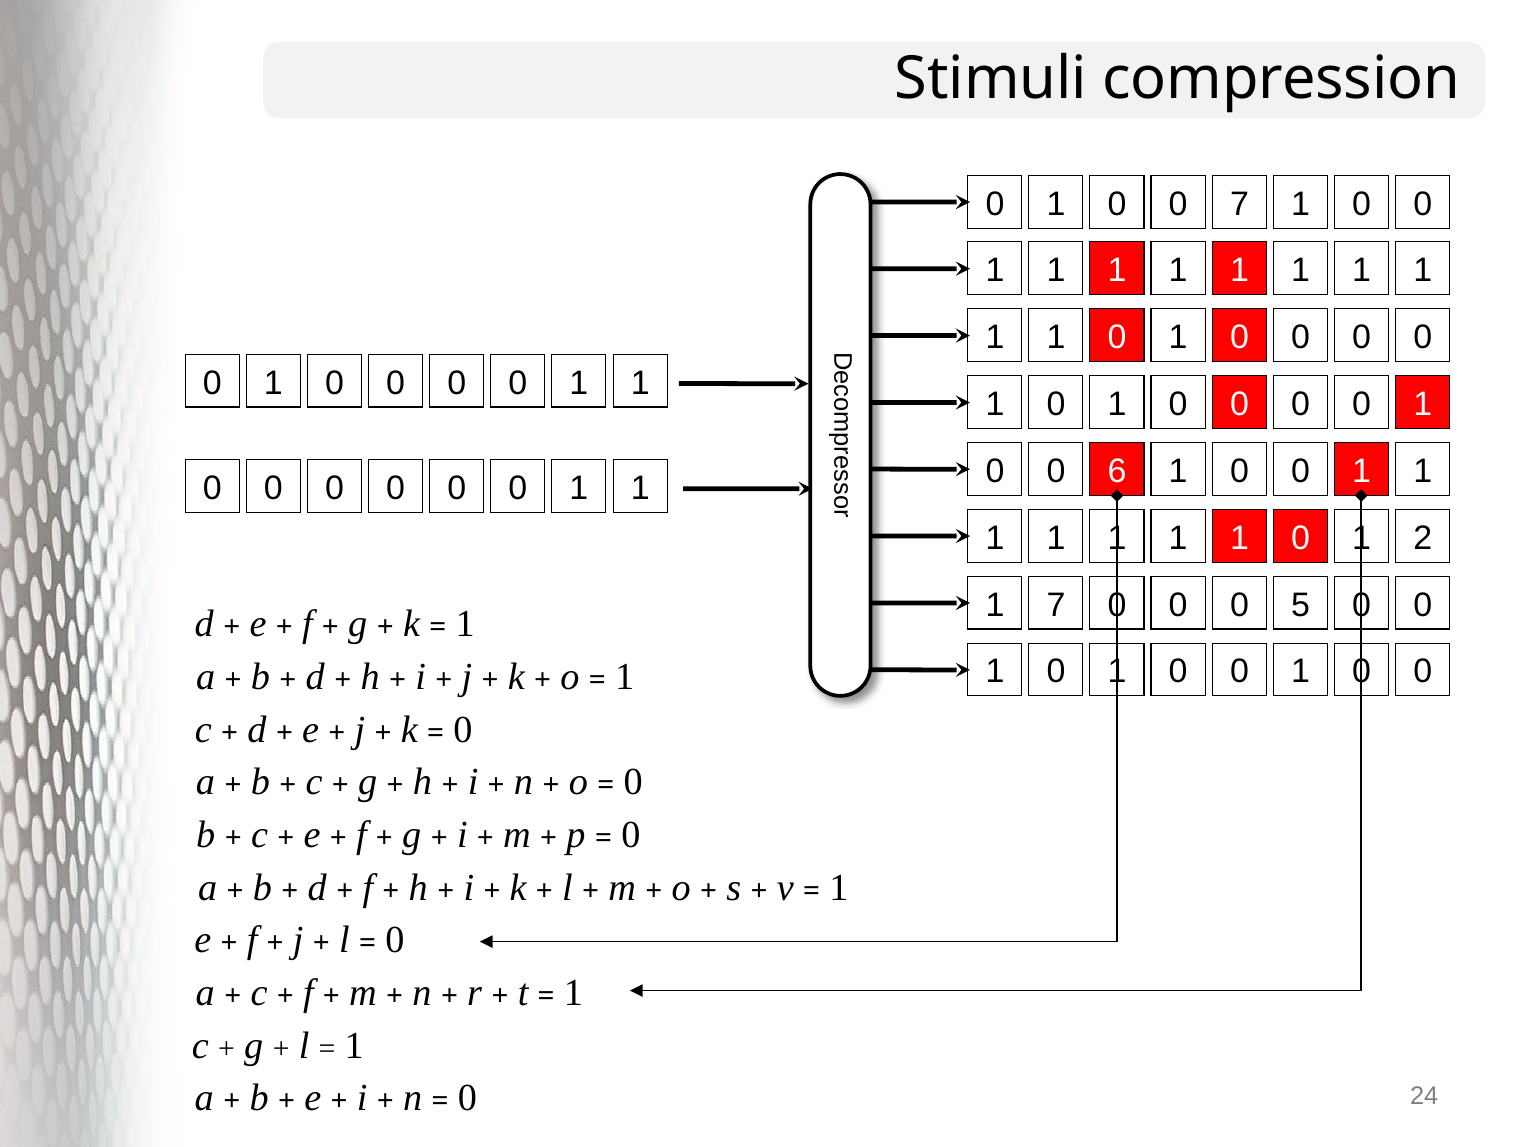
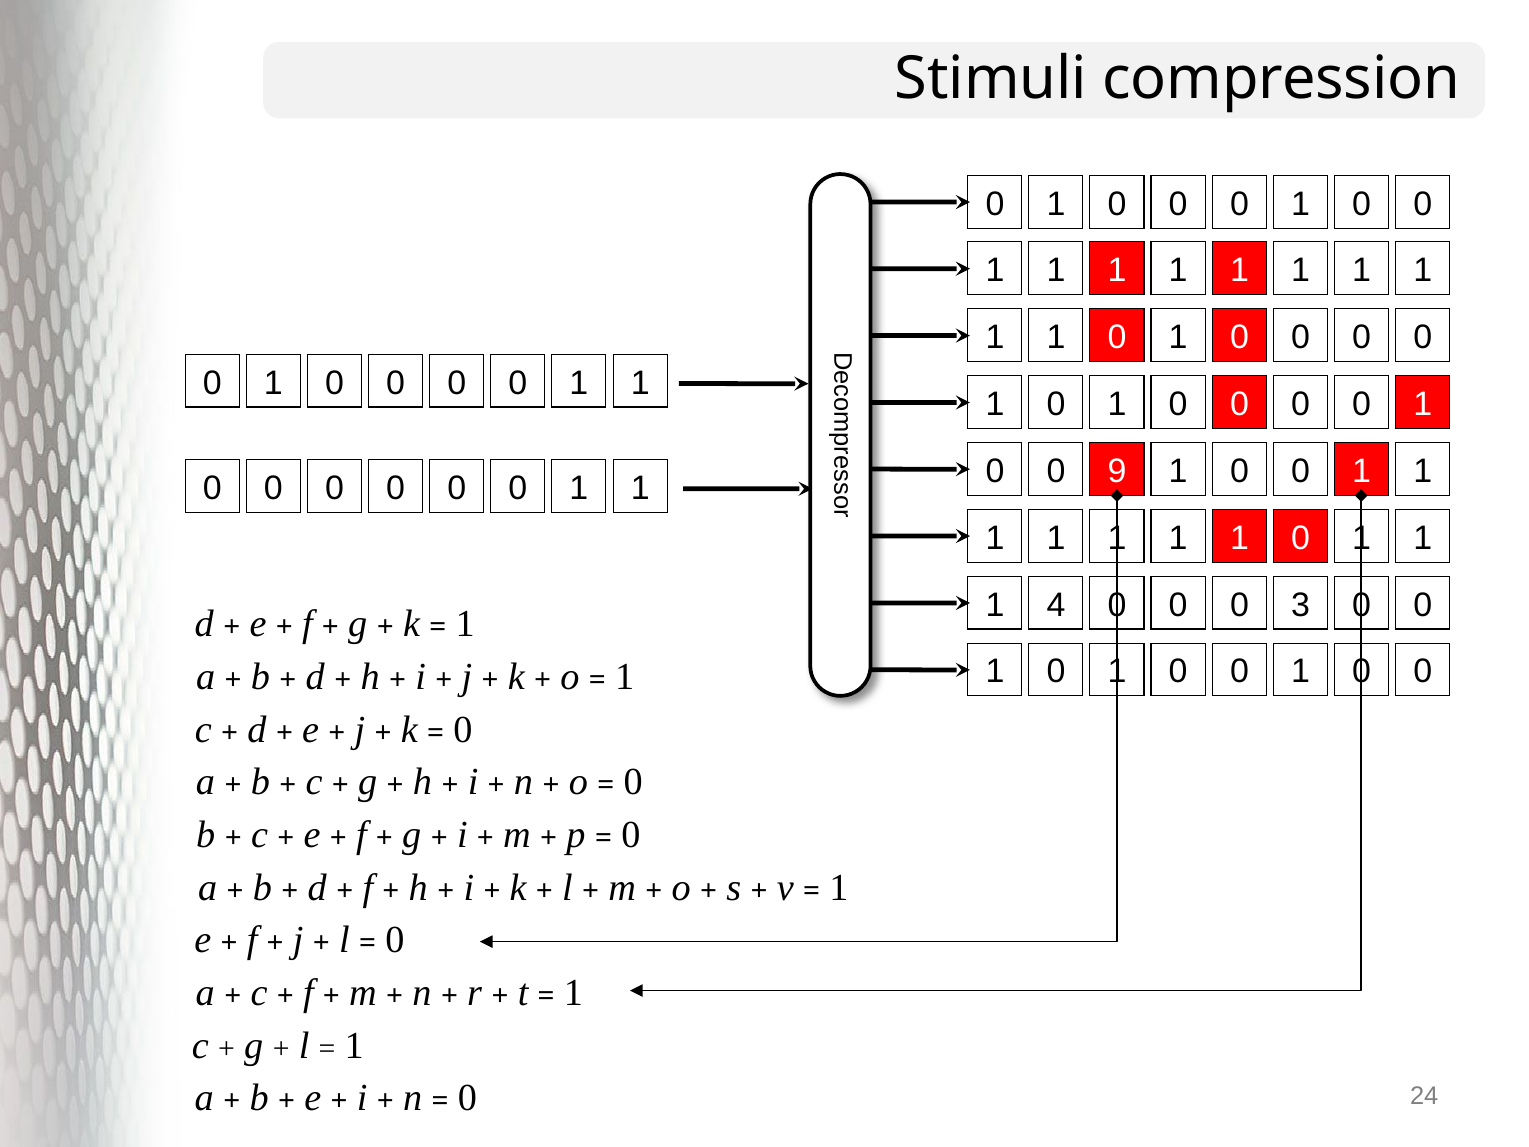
7 at (1239, 204): 7 -> 0
6: 6 -> 9
1 0 1 2: 2 -> 1
1 7: 7 -> 4
5: 5 -> 3
